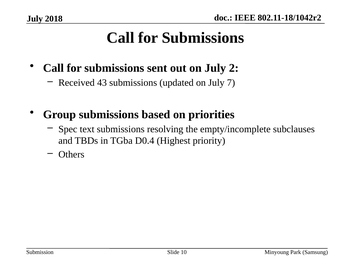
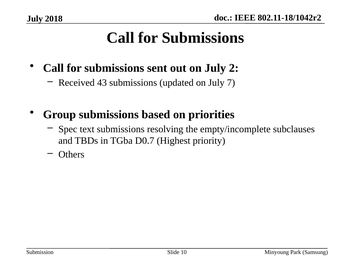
D0.4: D0.4 -> D0.7
